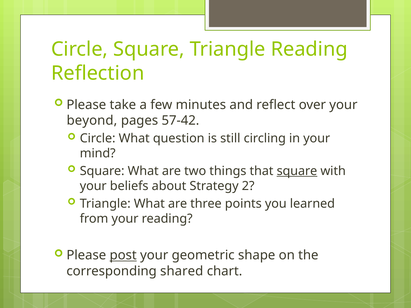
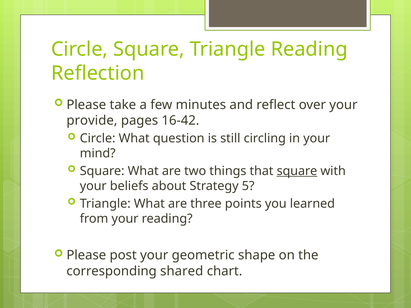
beyond: beyond -> provide
57-42: 57-42 -> 16-42
2: 2 -> 5
post underline: present -> none
